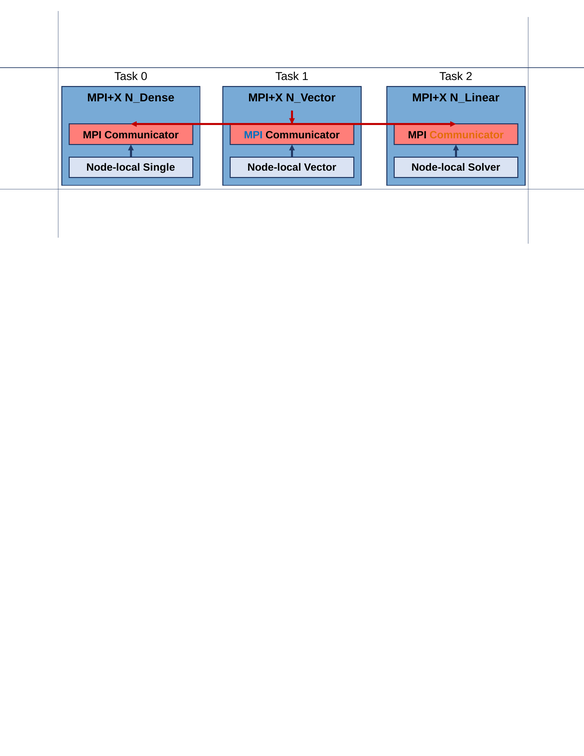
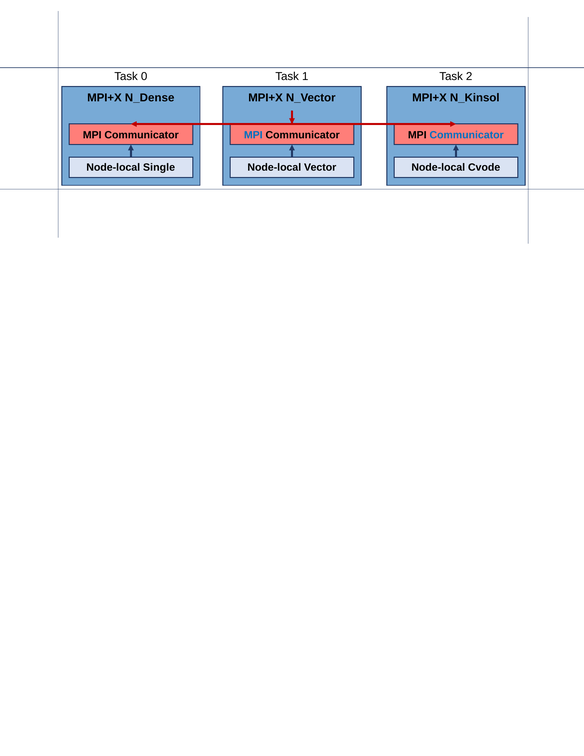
N_Linear: N_Linear -> N_Kinsol
Communicator at (467, 135) colour: orange -> blue
Solver: Solver -> Cvode
